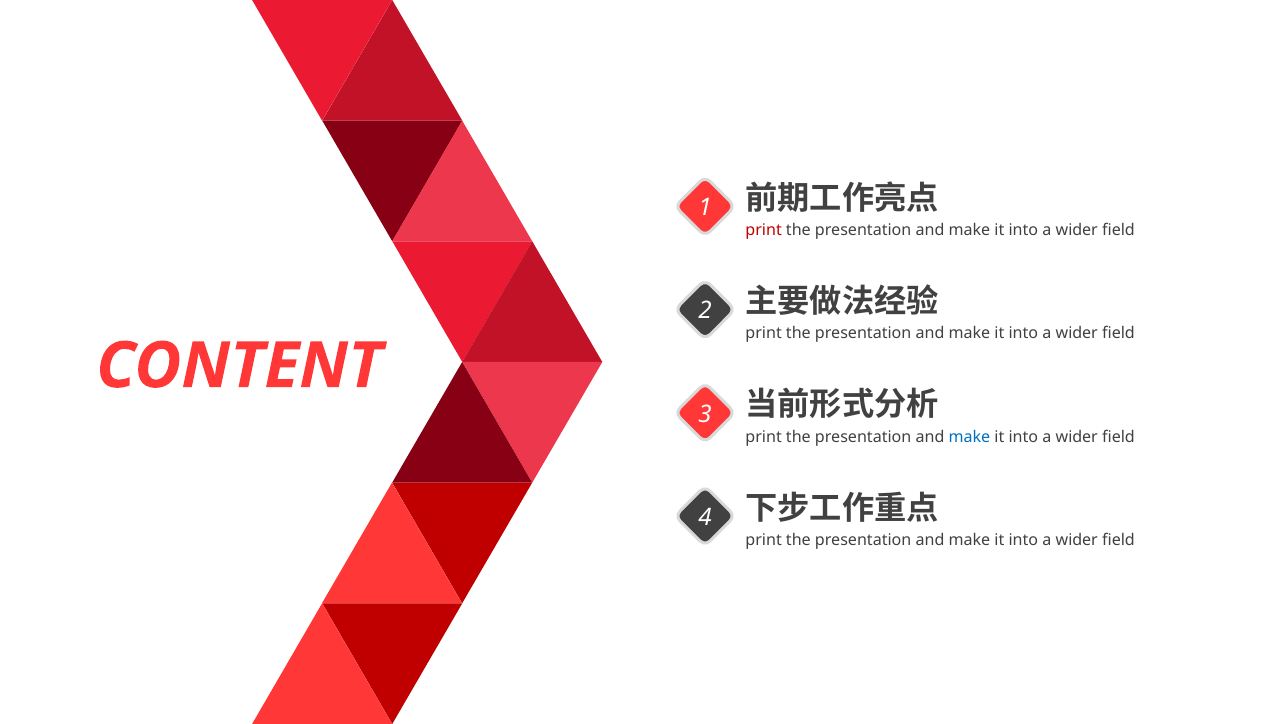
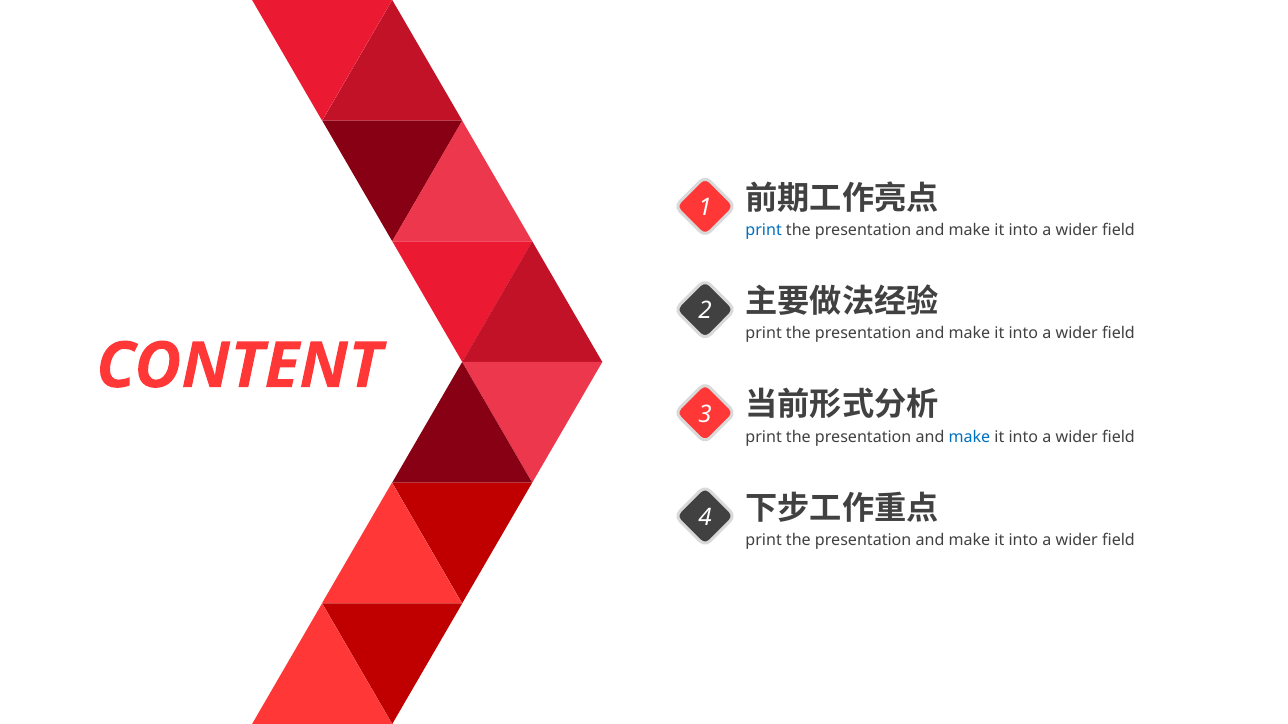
print at (764, 230) colour: red -> blue
